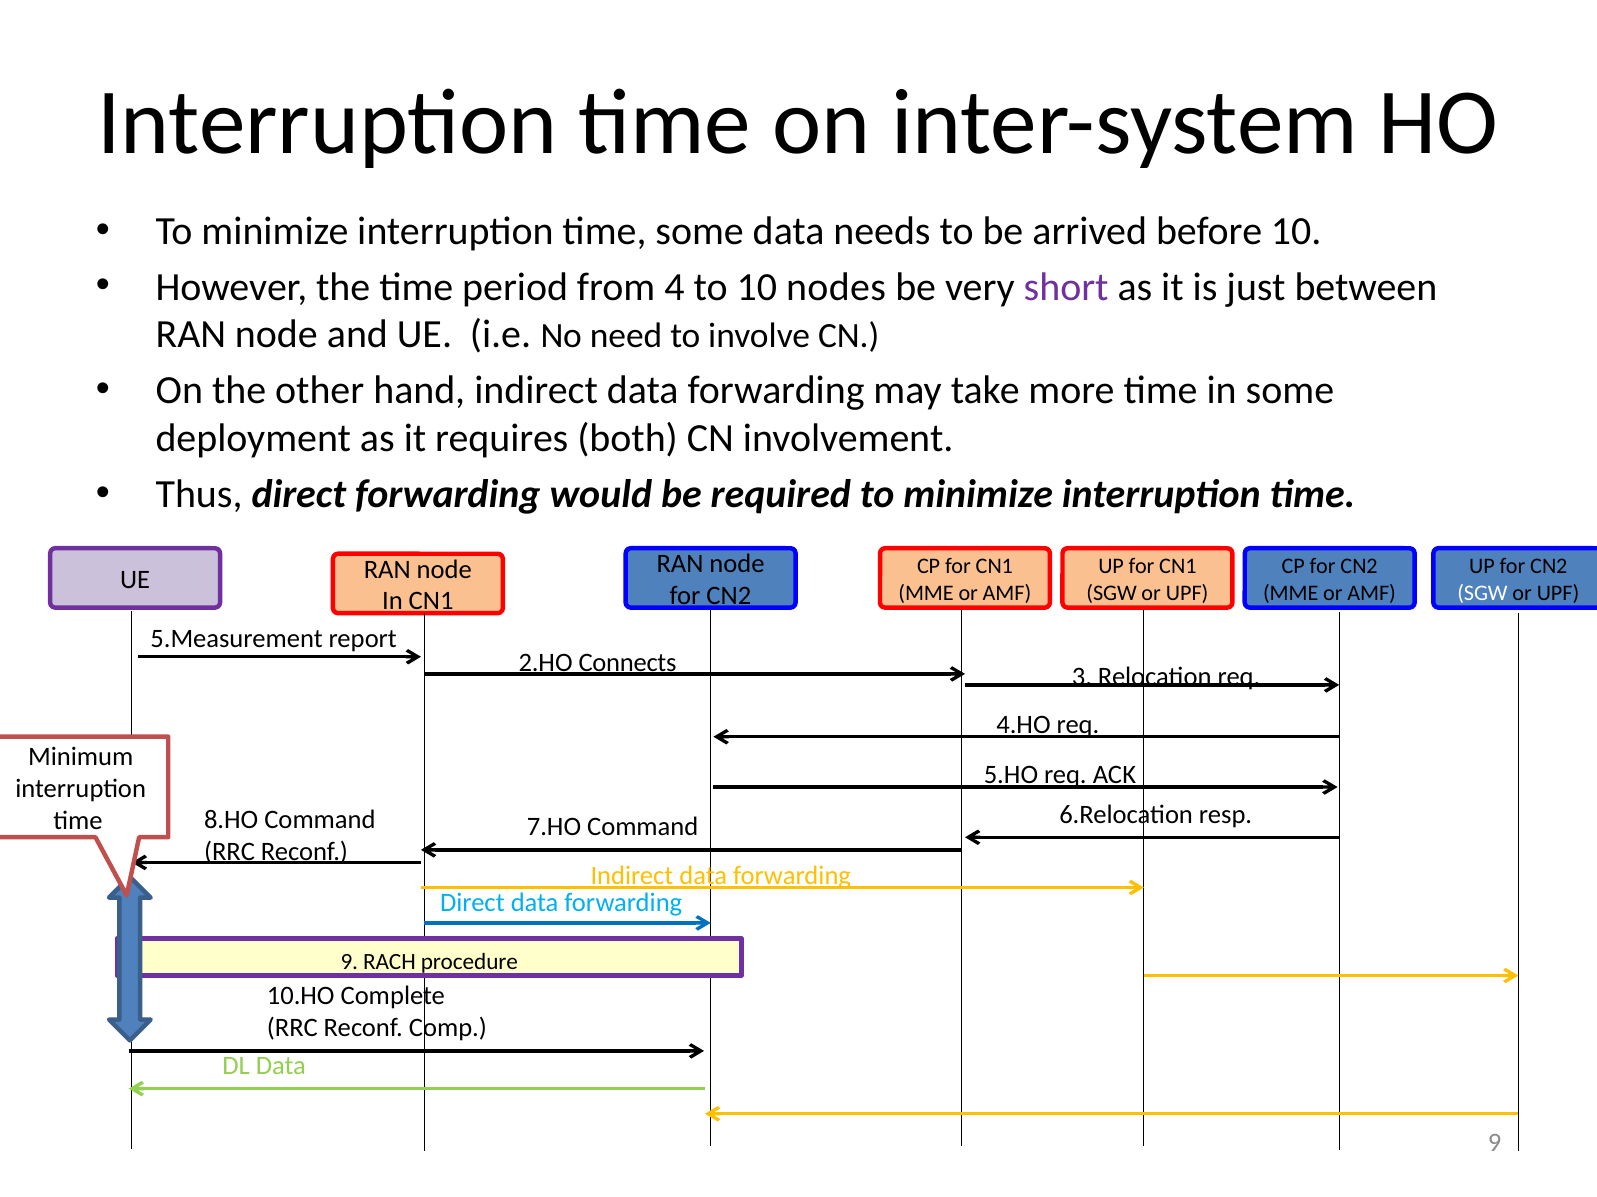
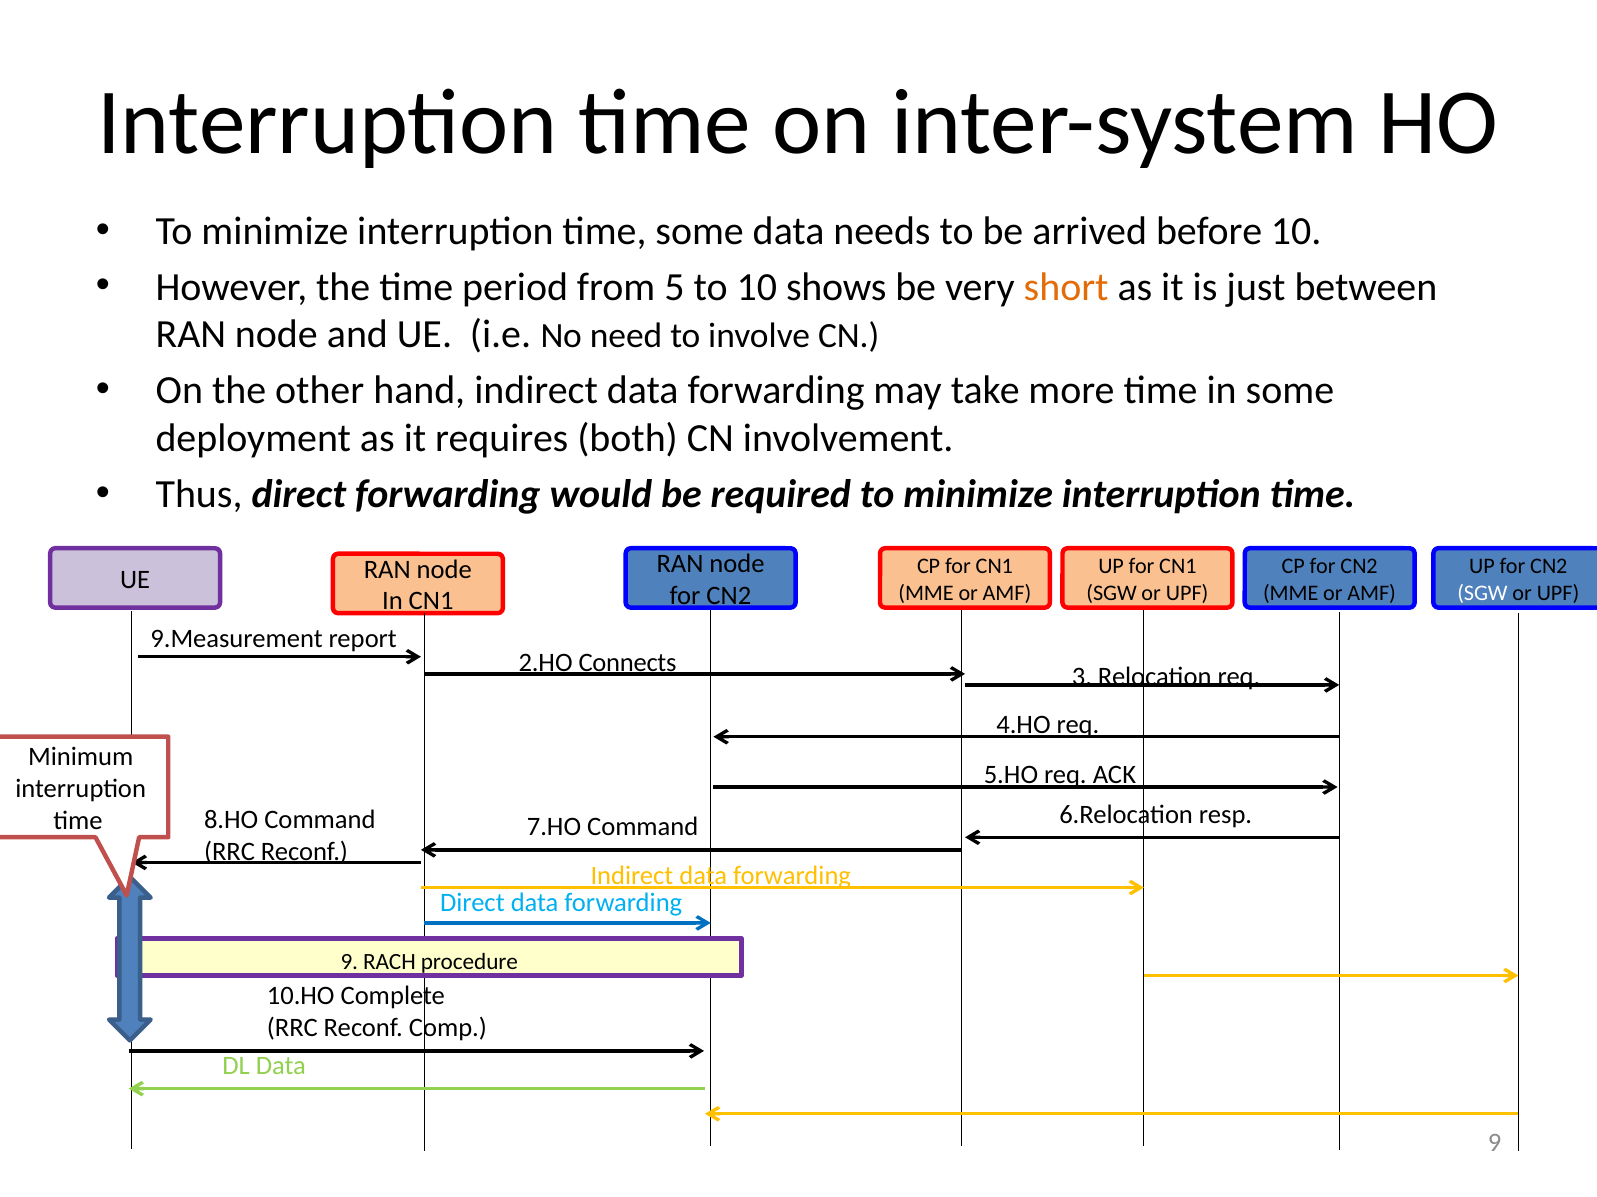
4: 4 -> 5
nodes: nodes -> shows
short colour: purple -> orange
5.Measurement: 5.Measurement -> 9.Measurement
